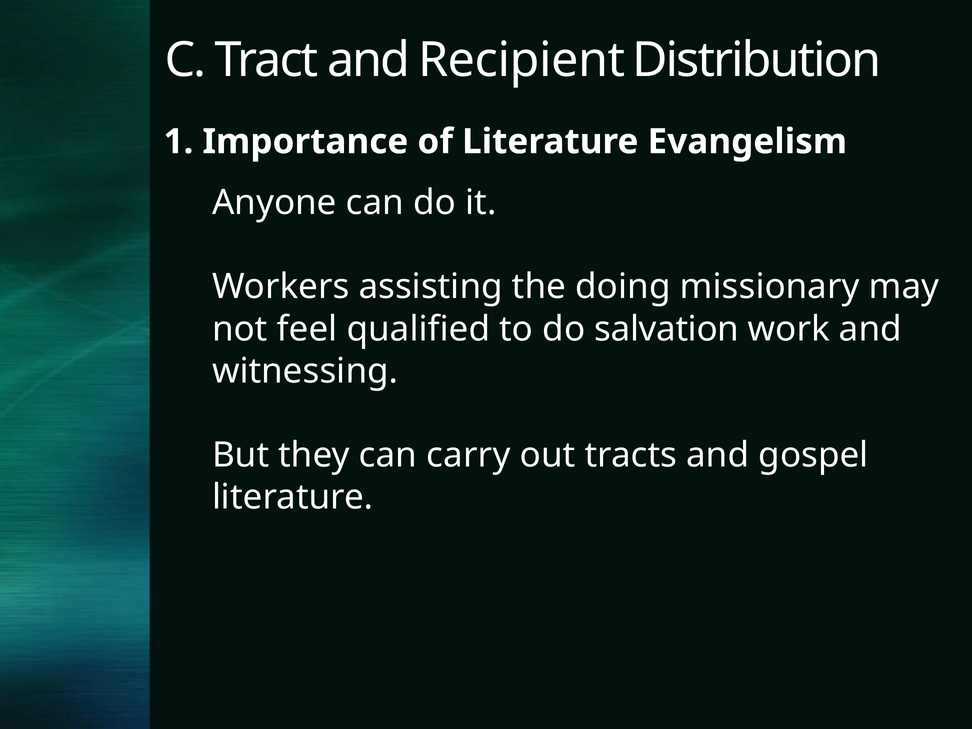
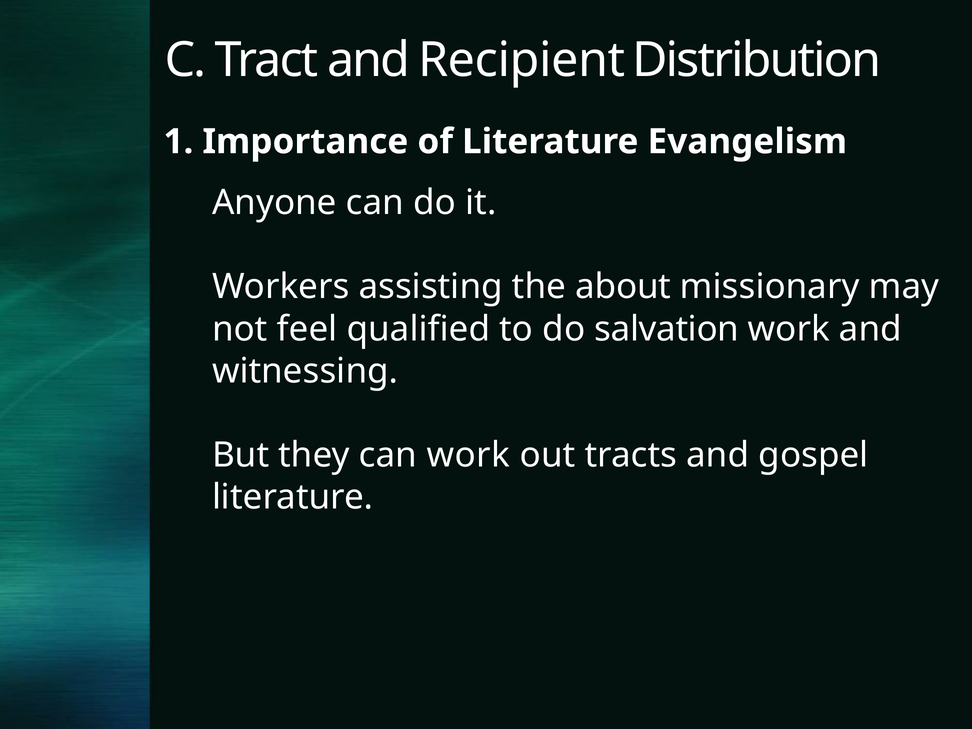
doing: doing -> about
can carry: carry -> work
